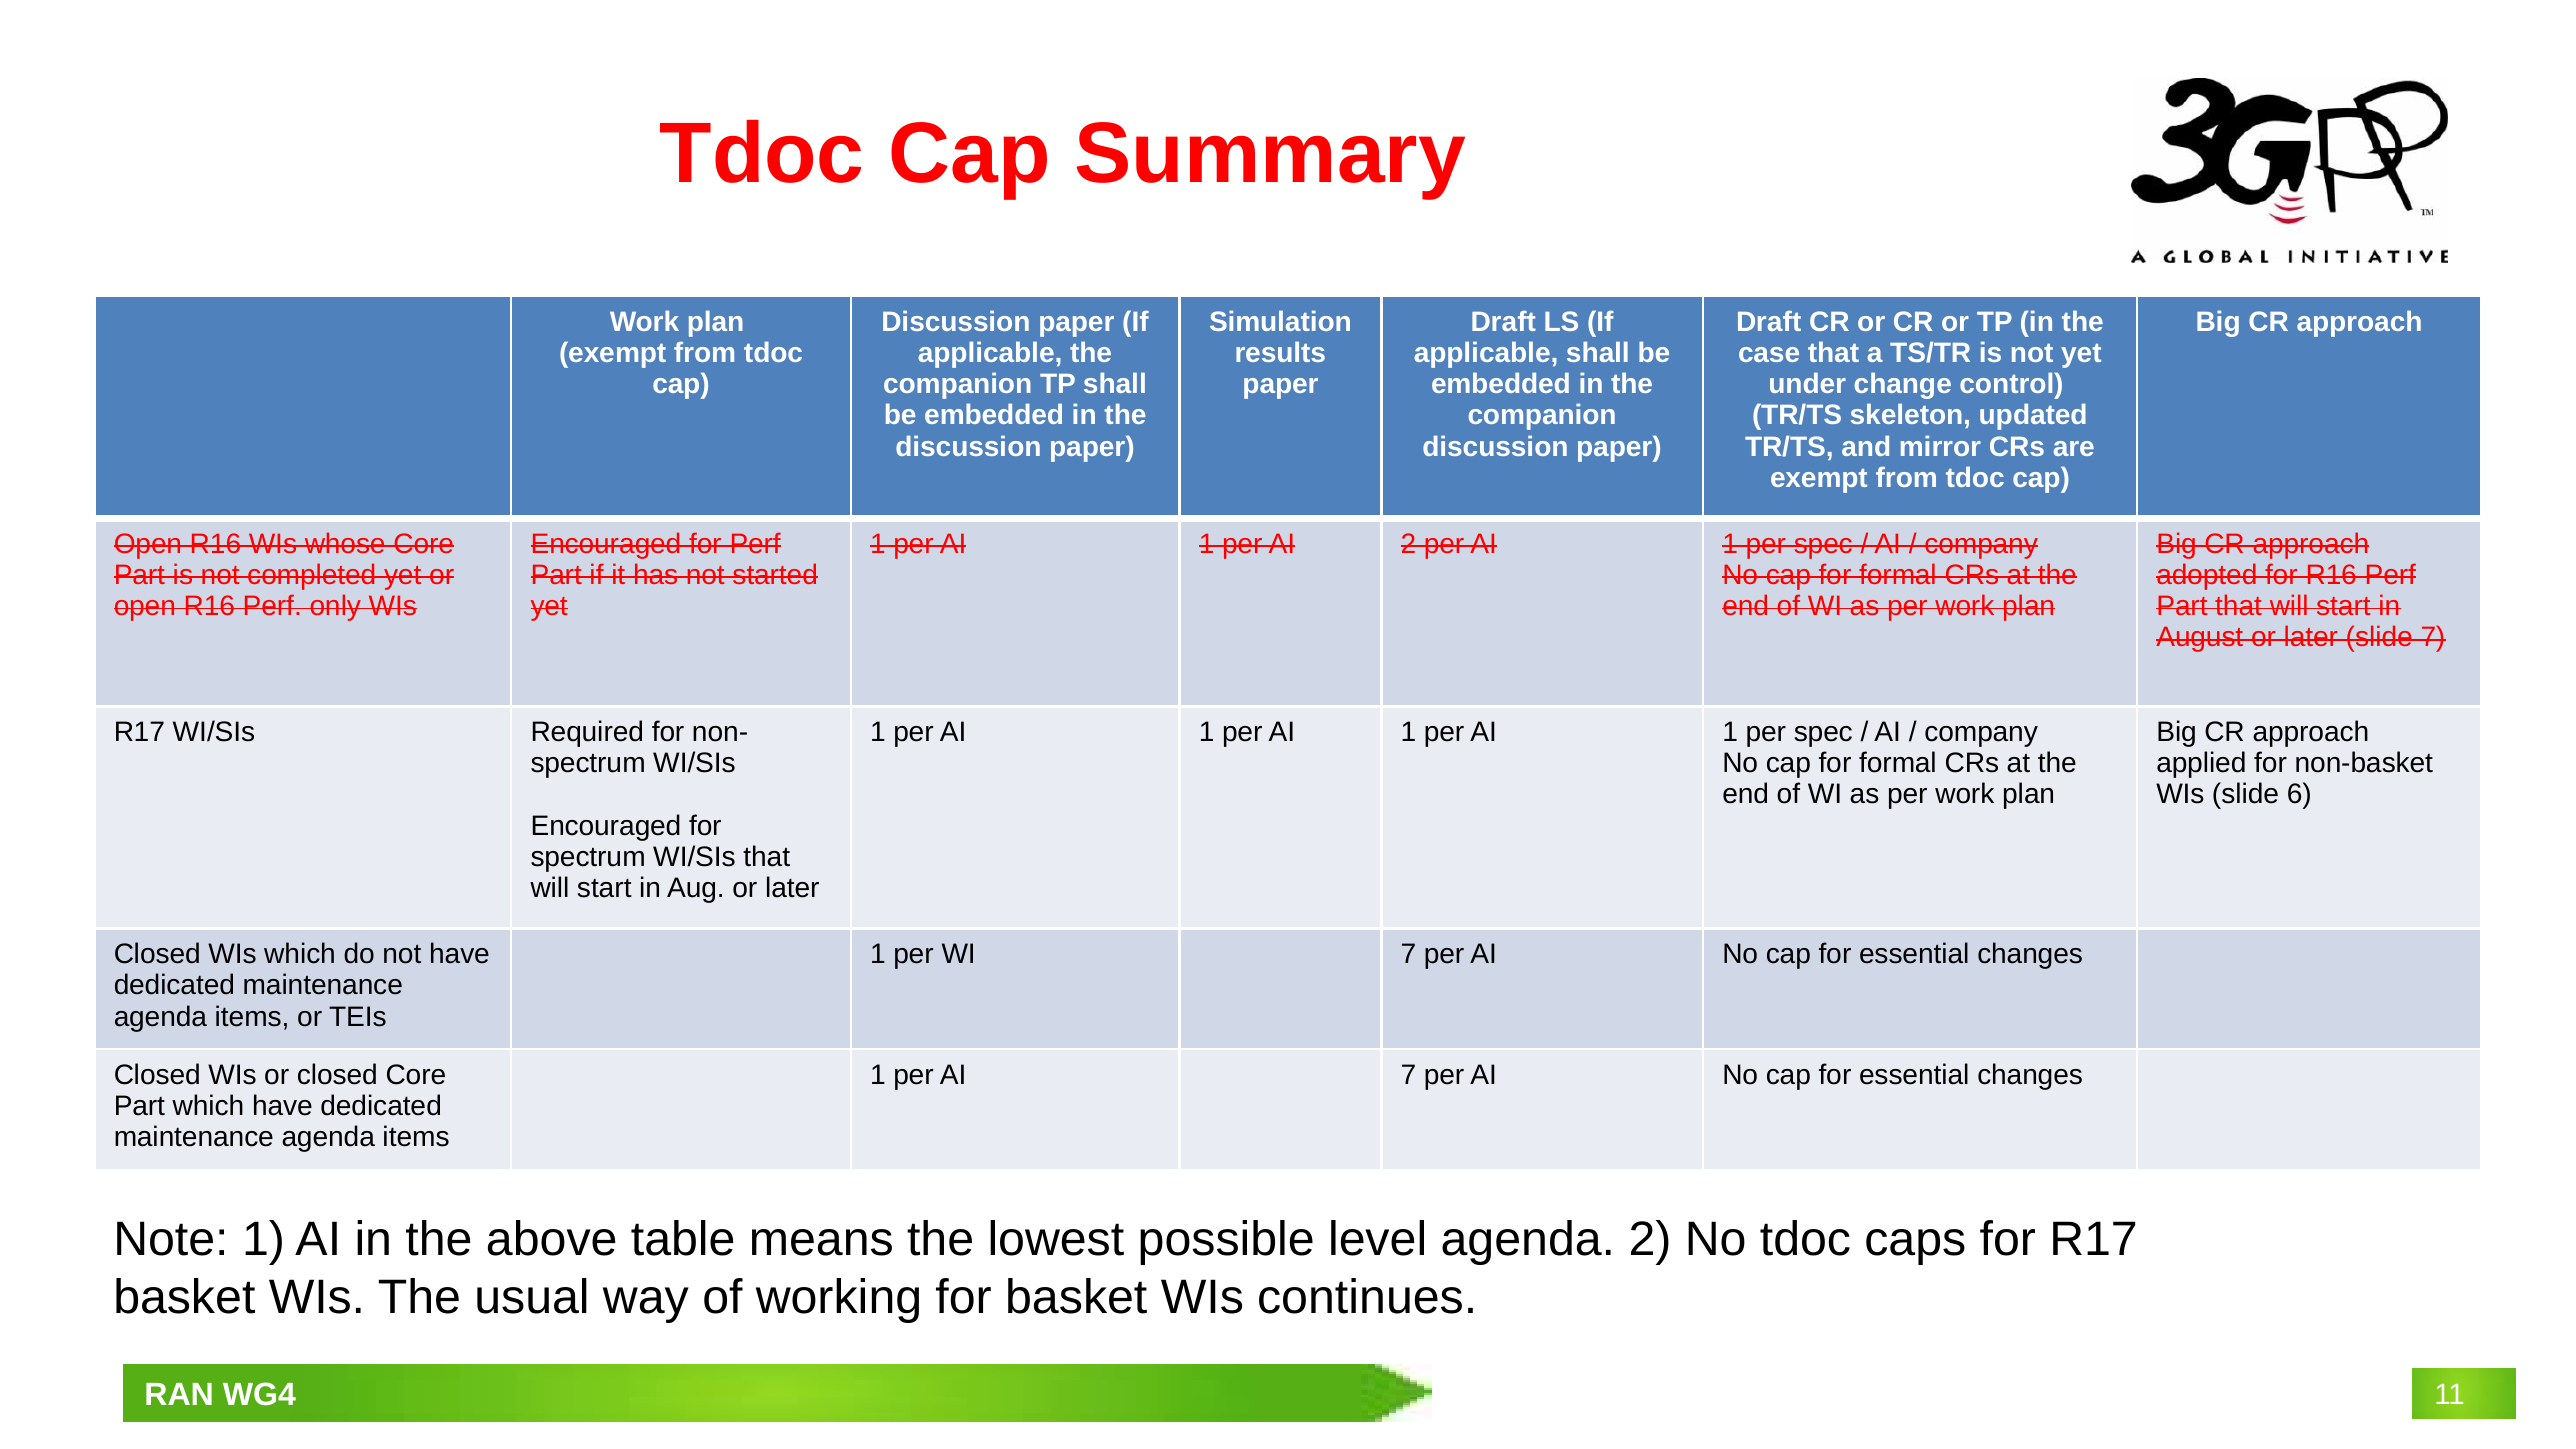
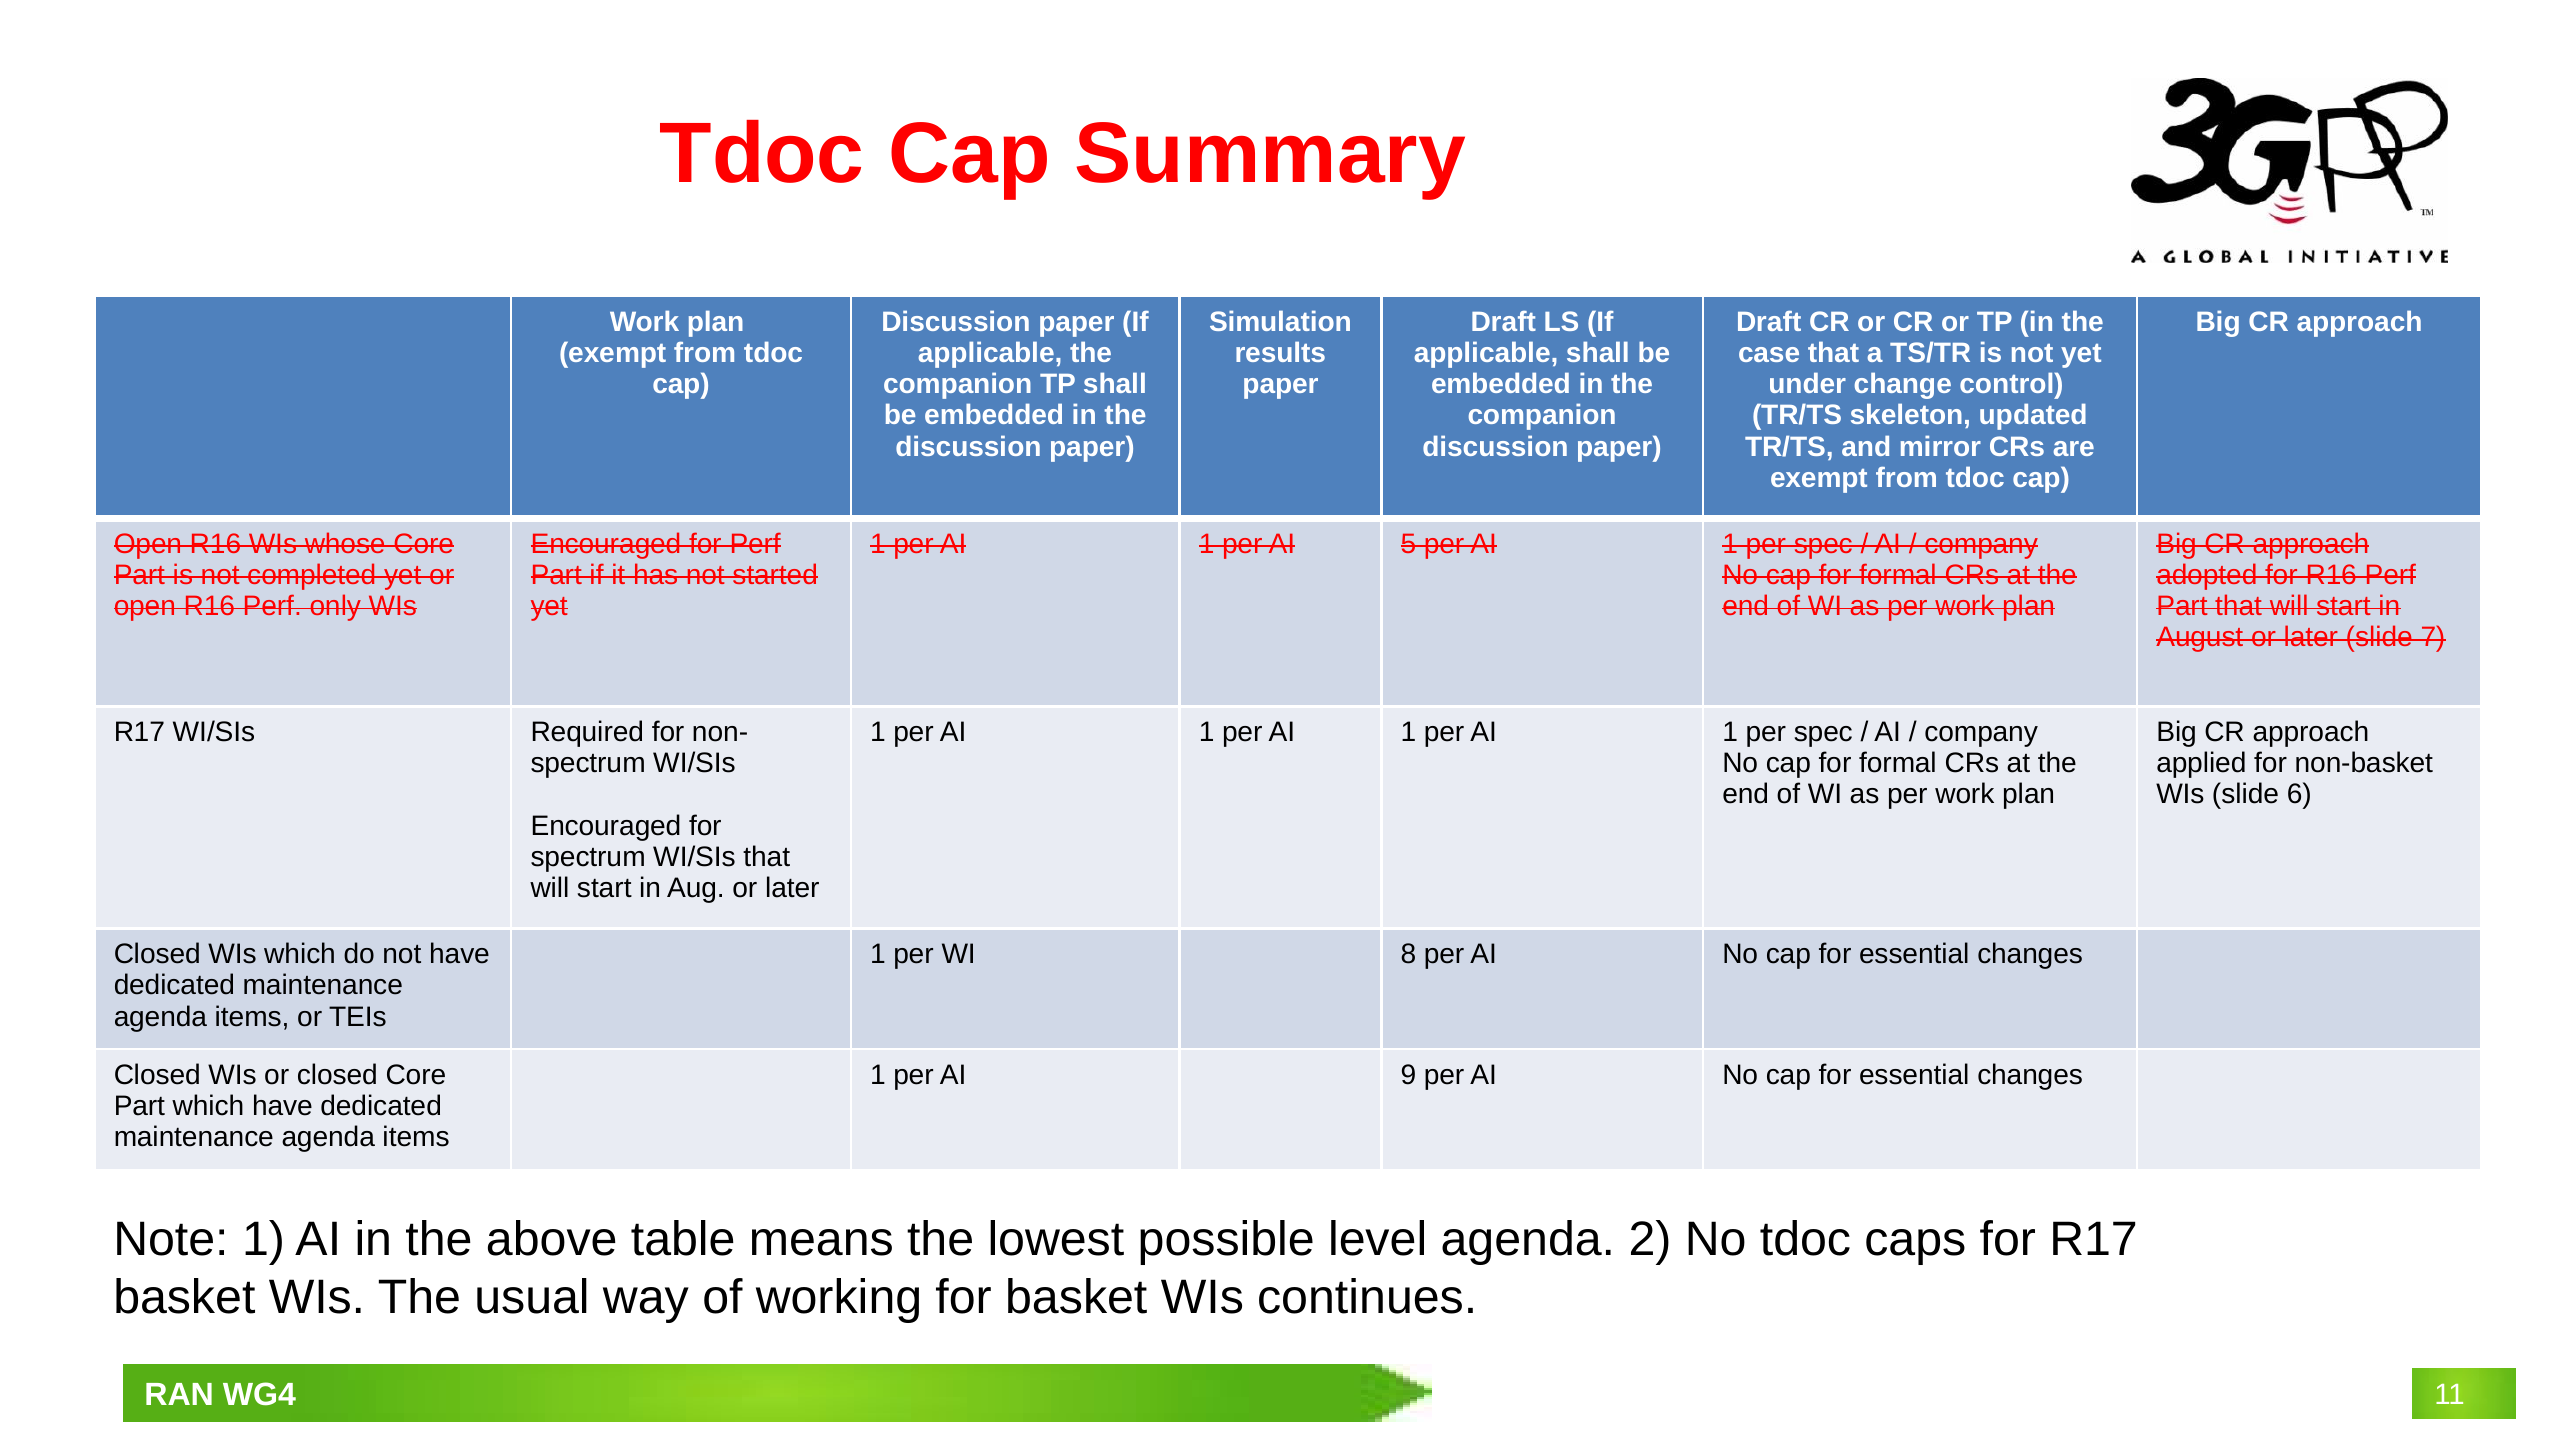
AI 2: 2 -> 5
WI 7: 7 -> 8
7 at (1409, 1075): 7 -> 9
